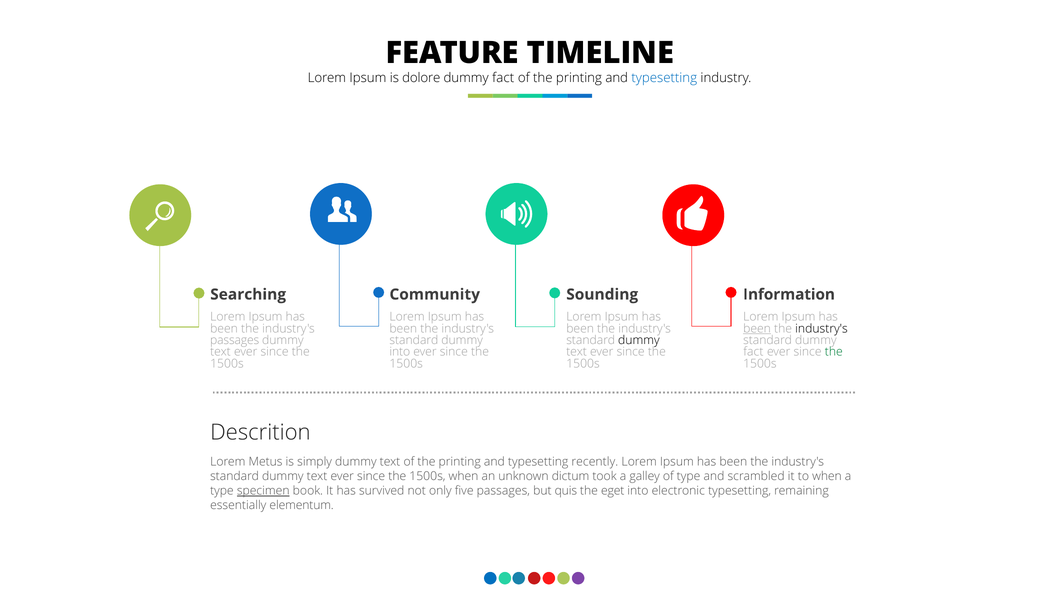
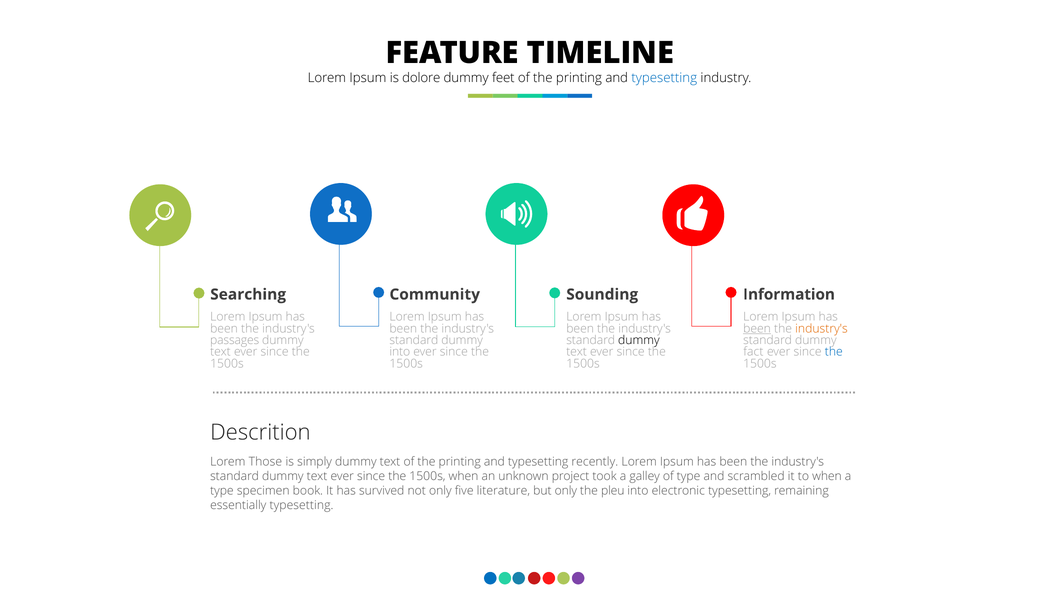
fact at (503, 78): fact -> feet
industry's at (821, 329) colour: black -> orange
the at (834, 352) colour: green -> blue
Metus: Metus -> Those
dictum: dictum -> project
specimen underline: present -> none
five passages: passages -> literature
but quis: quis -> only
eget: eget -> pleu
essentially elementum: elementum -> typesetting
